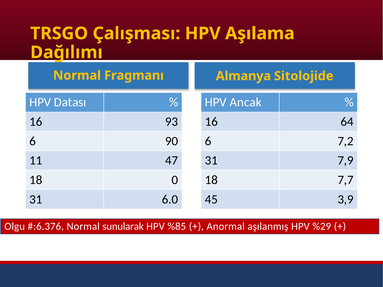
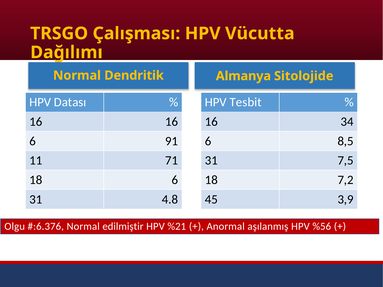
Aşılama: Aşılama -> Vücutta
Fragmanı: Fragmanı -> Dendritik
Ancak: Ancak -> Tesbit
16 93: 93 -> 16
64: 64 -> 34
90: 90 -> 91
7,2: 7,2 -> 8,5
47: 47 -> 71
7,9: 7,9 -> 7,5
18 0: 0 -> 6
7,7: 7,7 -> 7,2
6.0: 6.0 -> 4.8
sunularak: sunularak -> edilmiştir
%85: %85 -> %21
%29: %29 -> %56
